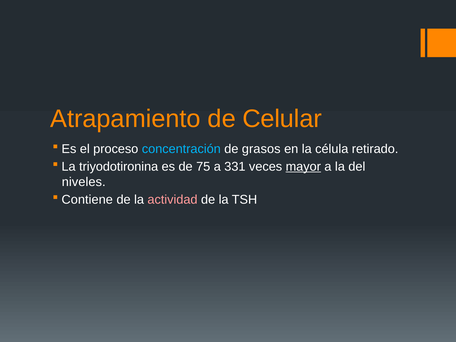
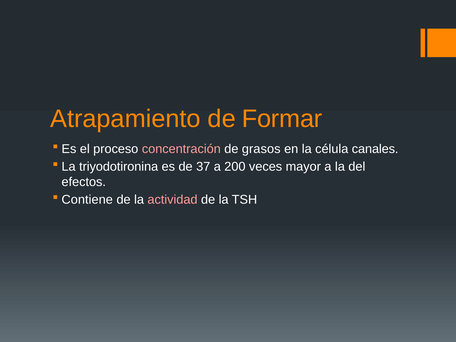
Celular: Celular -> Formar
concentración colour: light blue -> pink
retirado: retirado -> canales
75: 75 -> 37
331: 331 -> 200
mayor underline: present -> none
niveles: niveles -> efectos
